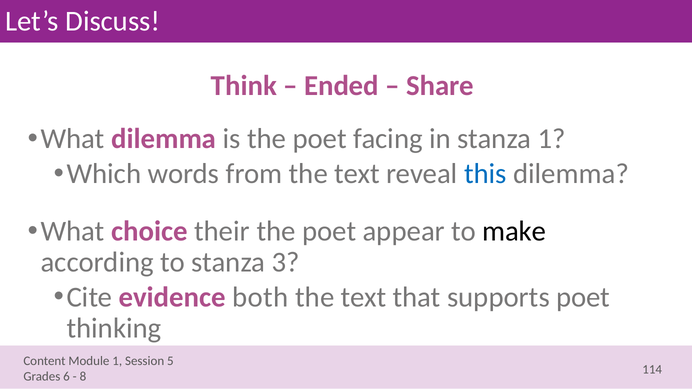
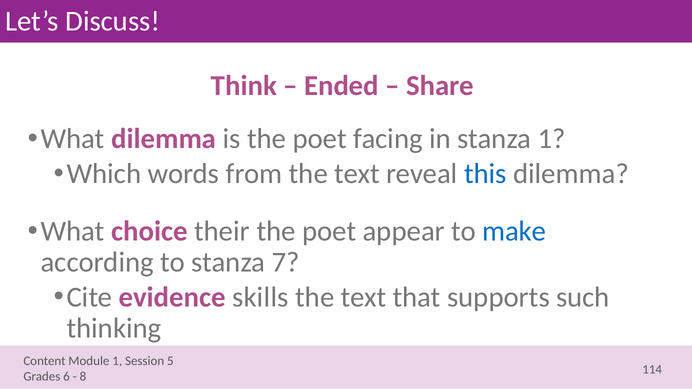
make colour: black -> blue
3: 3 -> 7
both: both -> skills
supports poet: poet -> such
